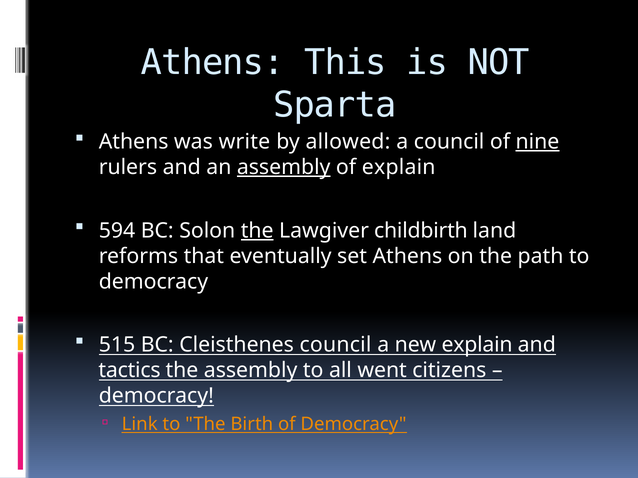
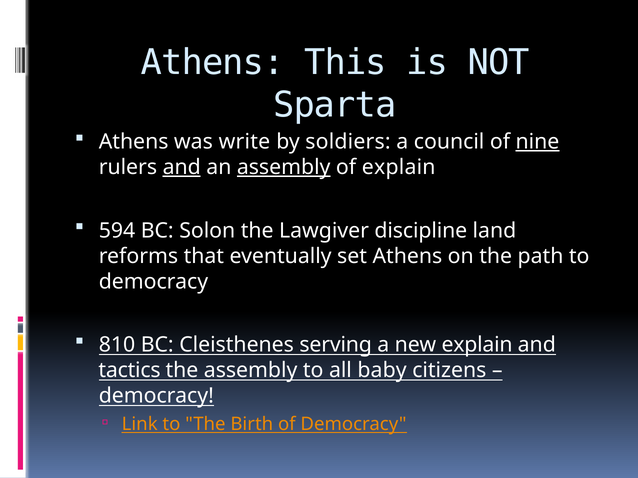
allowed: allowed -> soldiers
and at (182, 167) underline: none -> present
the at (257, 231) underline: present -> none
childbirth: childbirth -> discipline
515: 515 -> 810
Cleisthenes council: council -> serving
went: went -> baby
